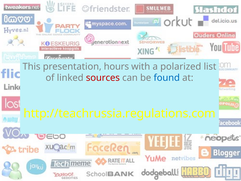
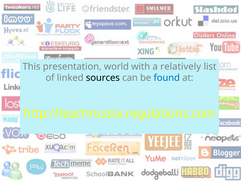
hours: hours -> world
polarized: polarized -> relatively
sources colour: red -> black
